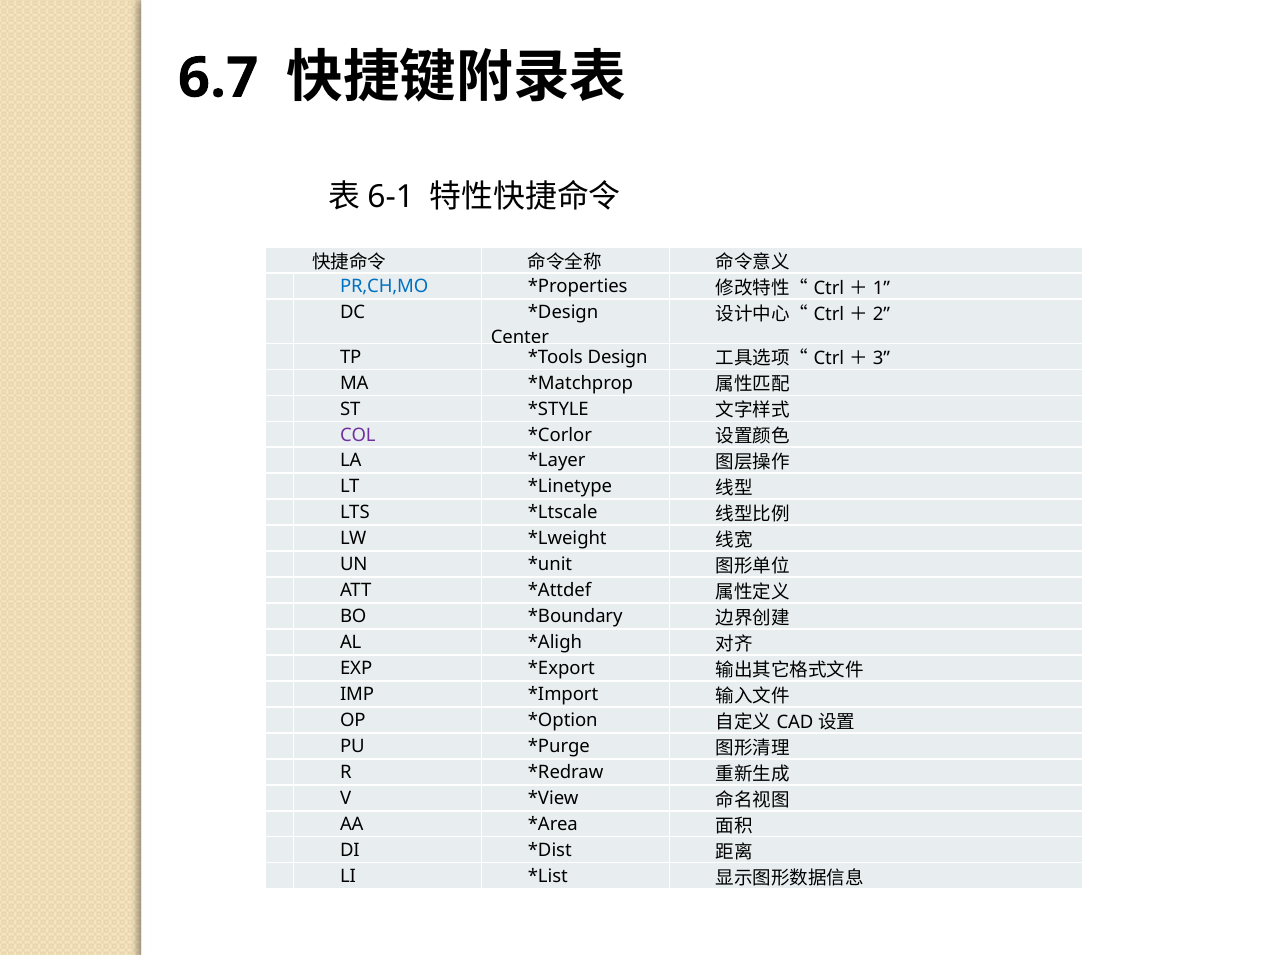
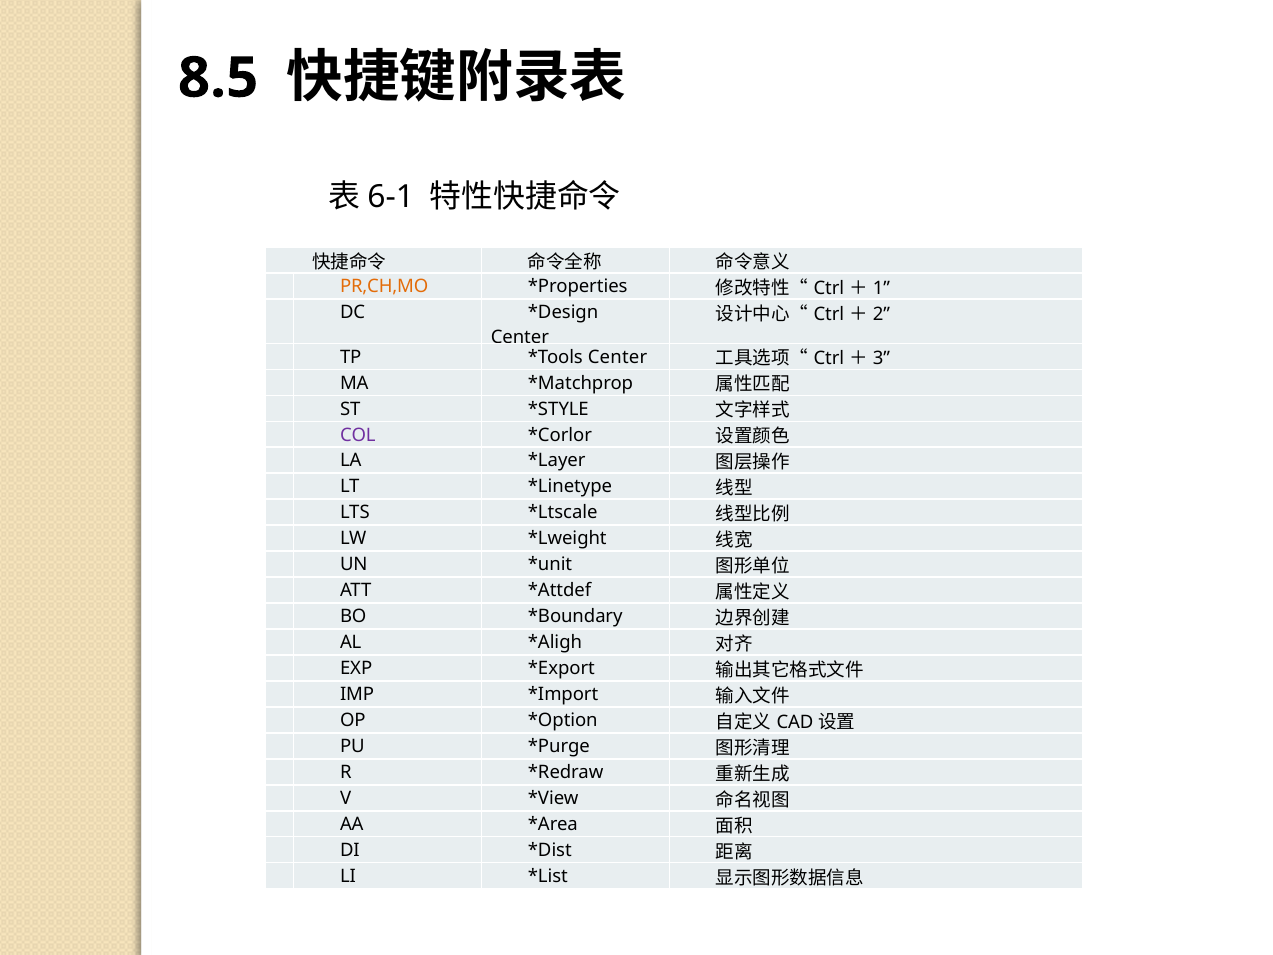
6.7: 6.7 -> 8.5
PR,CH,MO colour: blue -> orange
Design at (618, 357): Design -> Center
